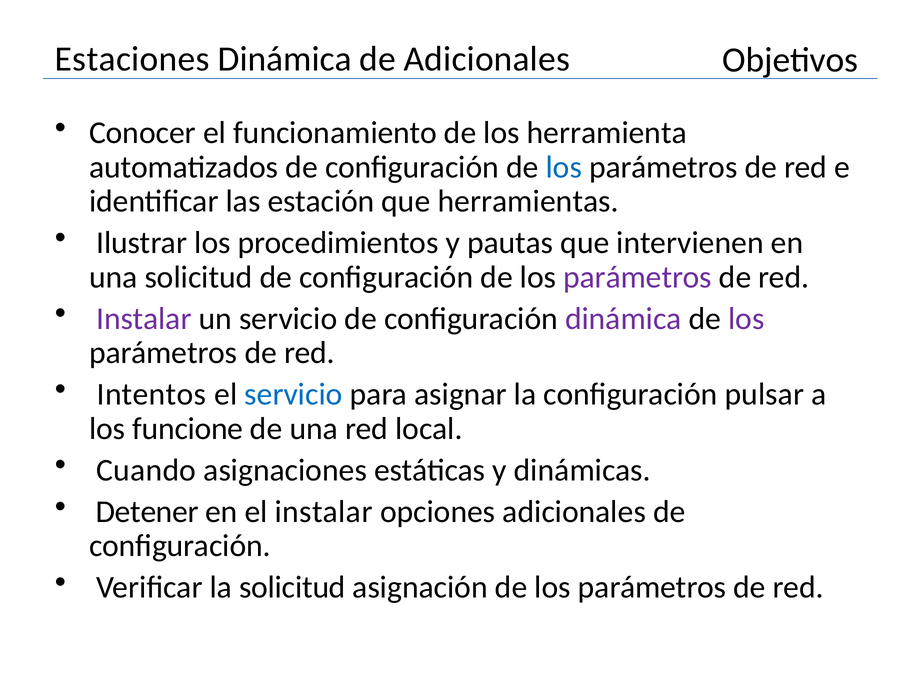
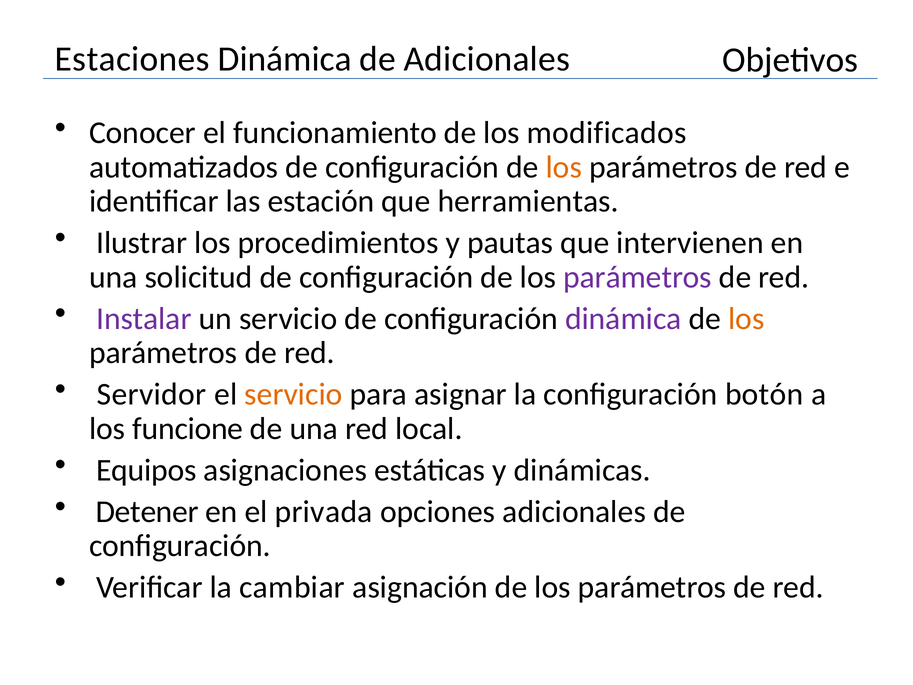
herramienta: herramienta -> modificados
los at (564, 167) colour: blue -> orange
los at (746, 319) colour: purple -> orange
Intentos: Intentos -> Servidor
servicio at (294, 394) colour: blue -> orange
pulsar: pulsar -> botón
Cuando: Cuando -> Equipos
el instalar: instalar -> privada
la solicitud: solicitud -> cambiar
